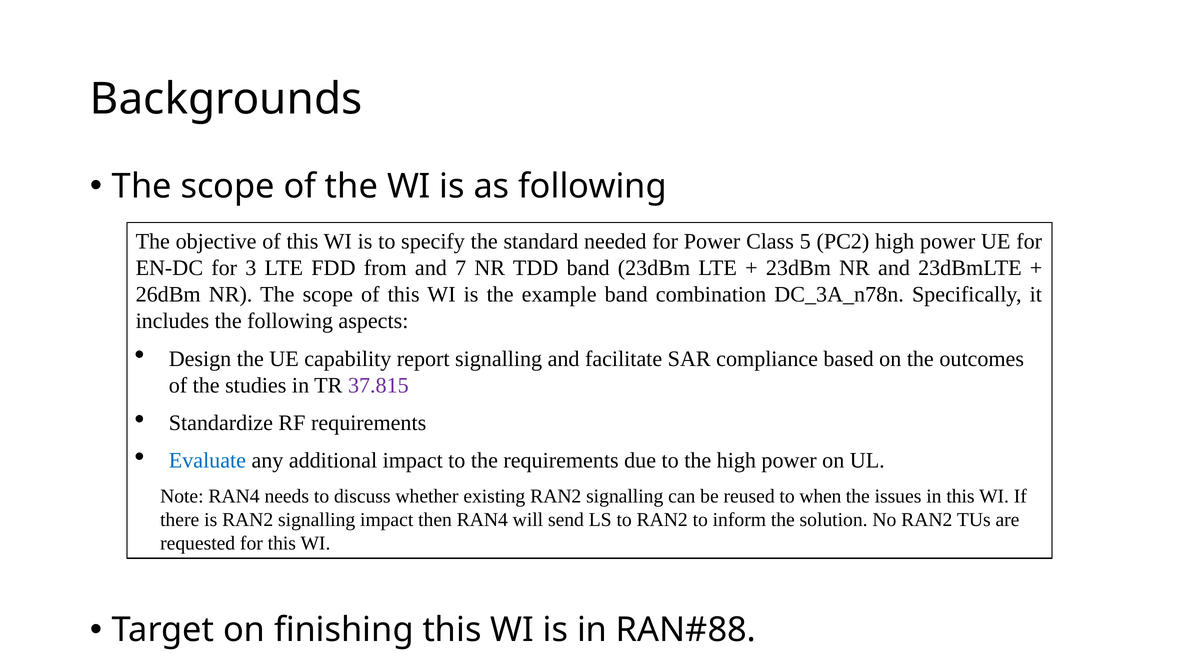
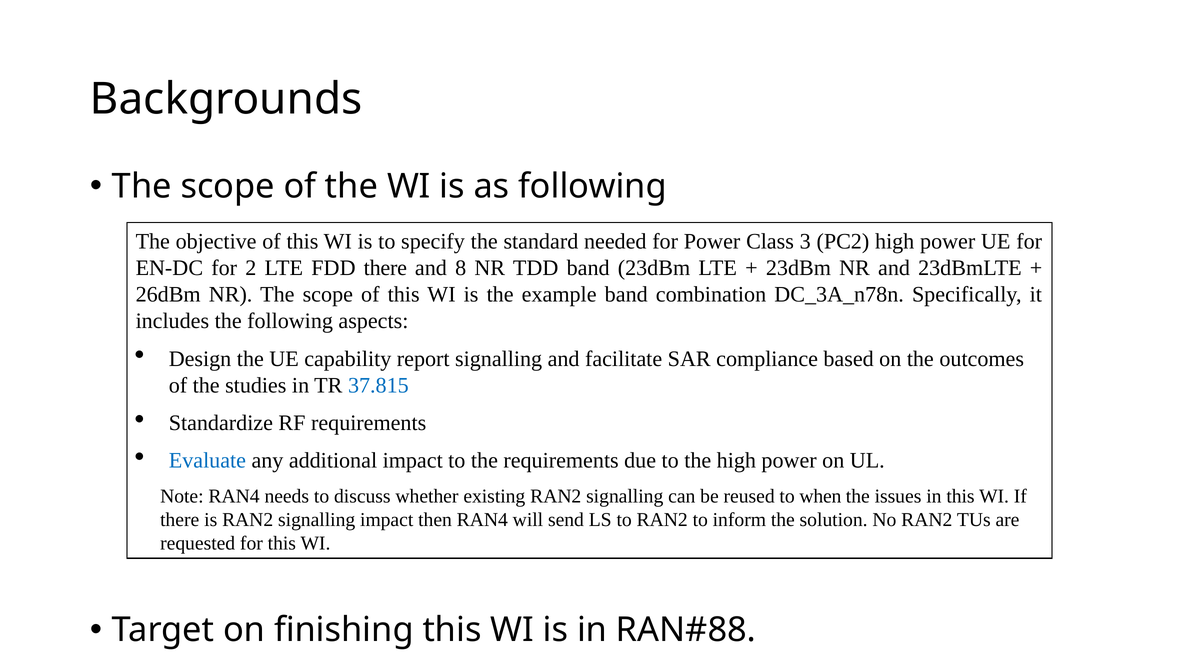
5: 5 -> 3
3: 3 -> 2
FDD from: from -> there
7: 7 -> 8
37.815 colour: purple -> blue
